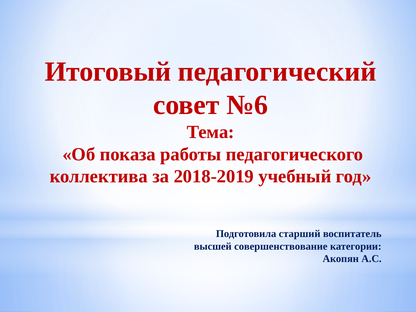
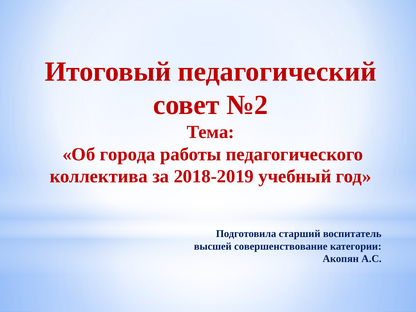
№6: №6 -> №2
показа: показа -> города
